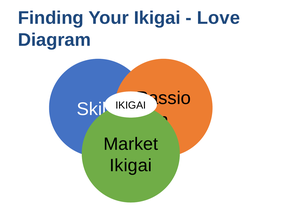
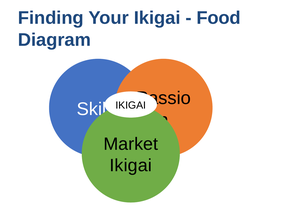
Love: Love -> Food
